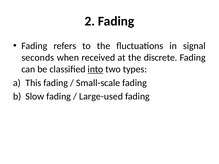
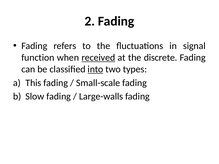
seconds: seconds -> function
received underline: none -> present
Large-used: Large-used -> Large-walls
